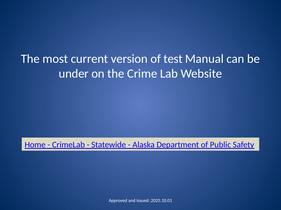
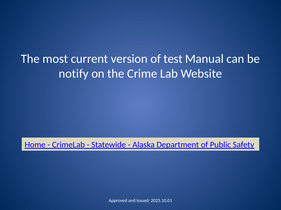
under: under -> notify
